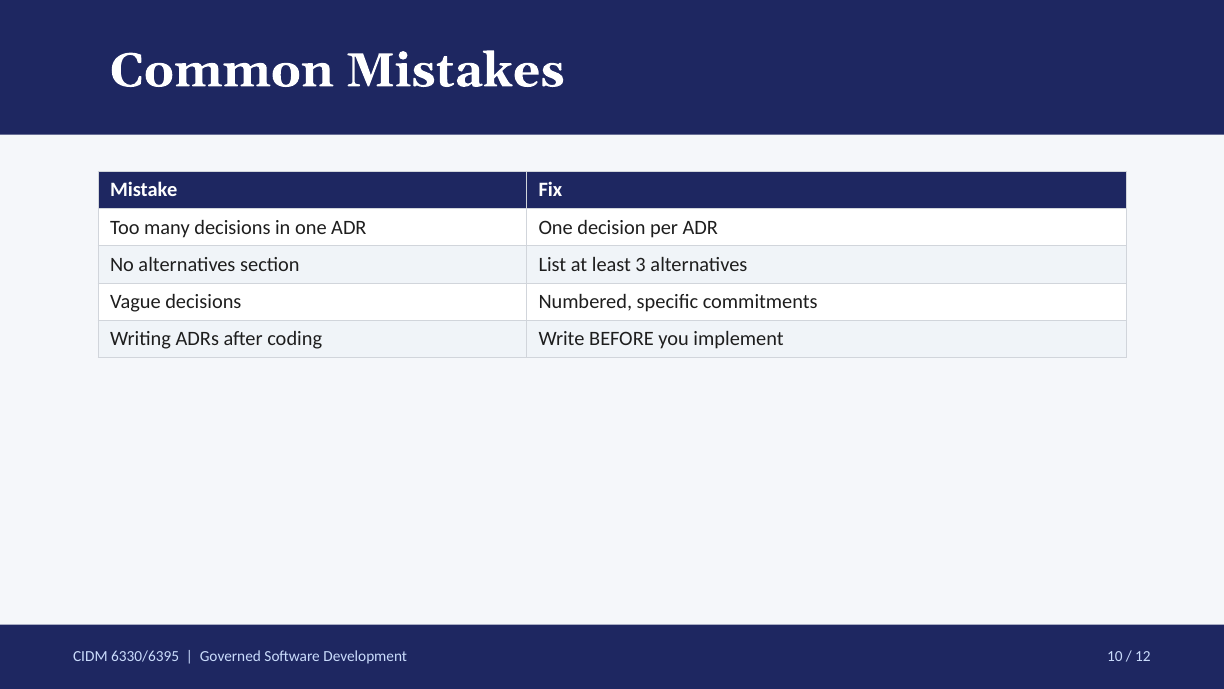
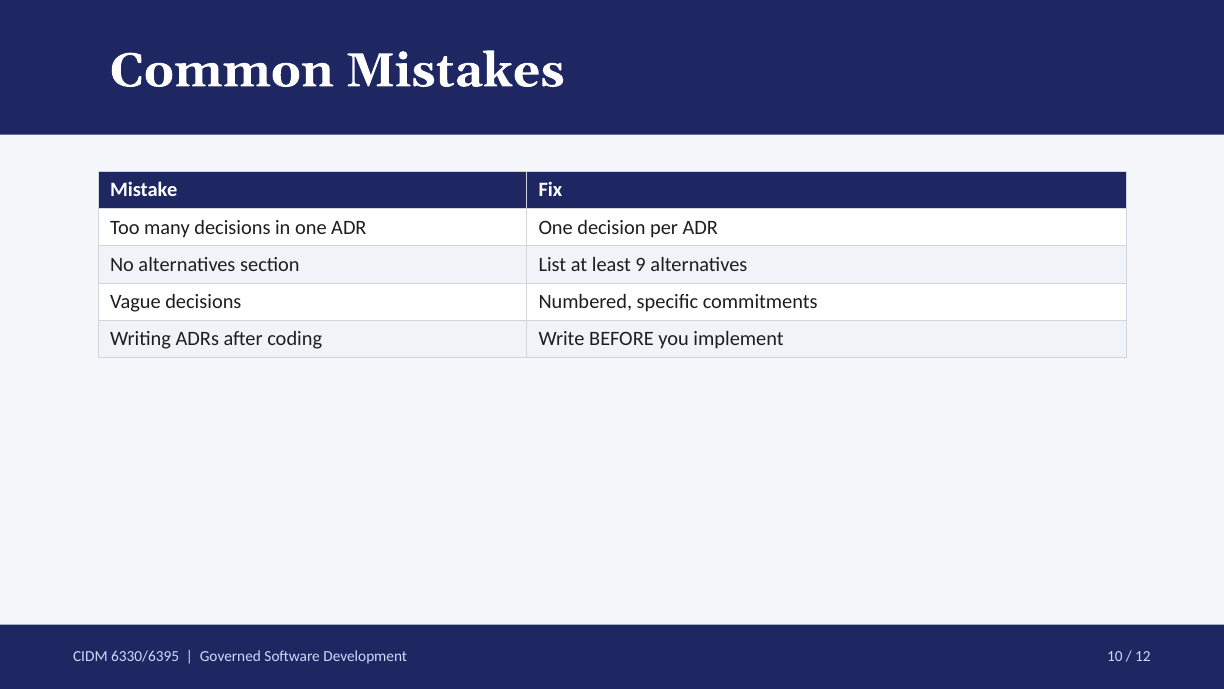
3: 3 -> 9
